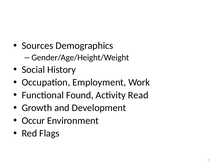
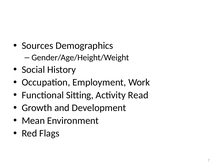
Found: Found -> Sitting
Occur: Occur -> Mean
